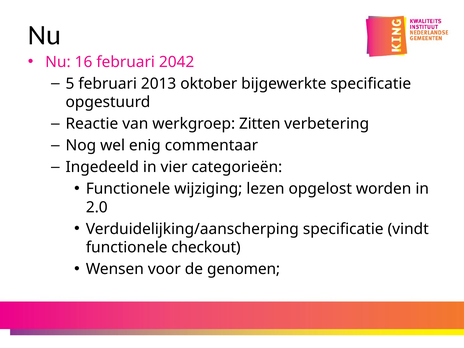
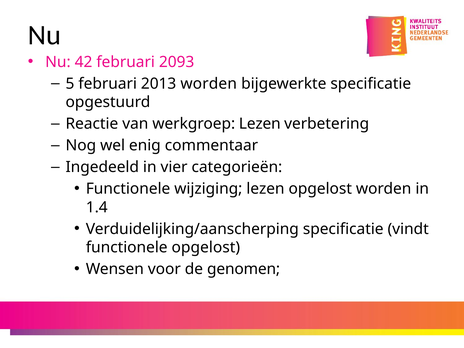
16: 16 -> 42
2042: 2042 -> 2093
2013 oktober: oktober -> worden
werkgroep Zitten: Zitten -> Lezen
2.0: 2.0 -> 1.4
functionele checkout: checkout -> opgelost
